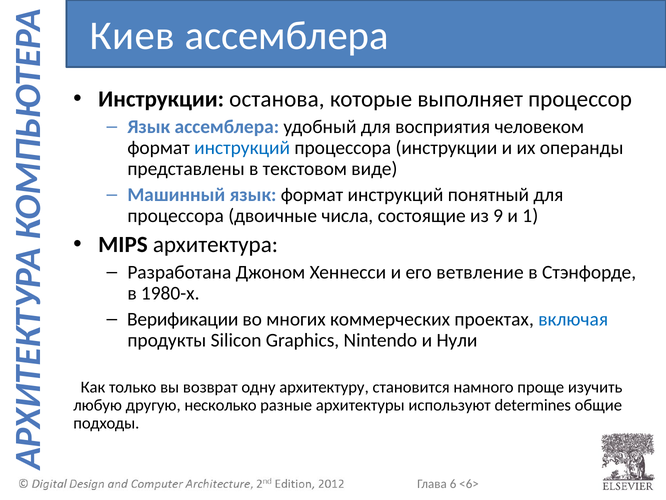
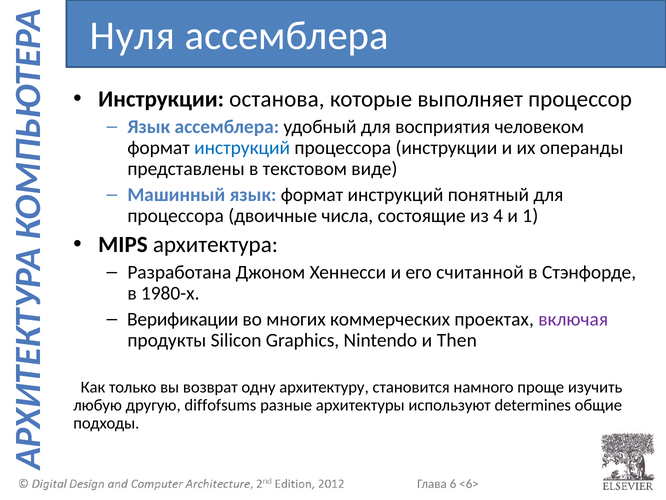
Киев: Киев -> Нуля
9: 9 -> 4
ветвление: ветвление -> считанной
включая colour: blue -> purple
Нули: Нули -> Then
несколько: несколько -> diffofsums
